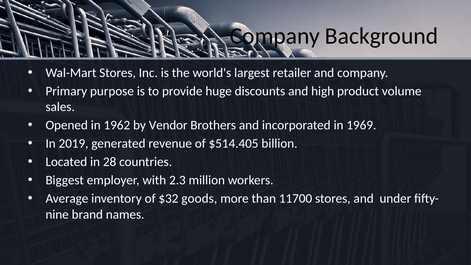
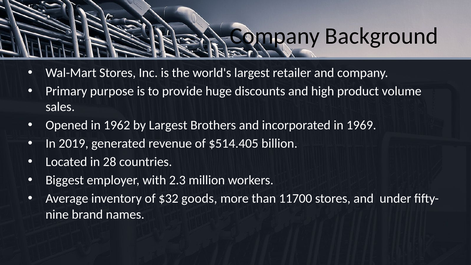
by Vendor: Vendor -> Largest
